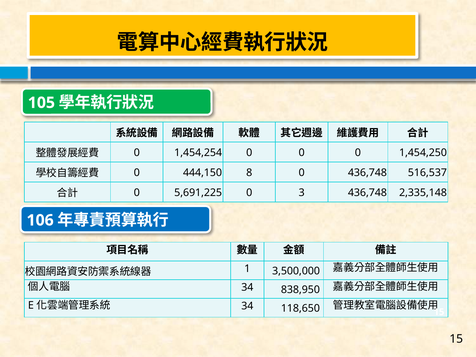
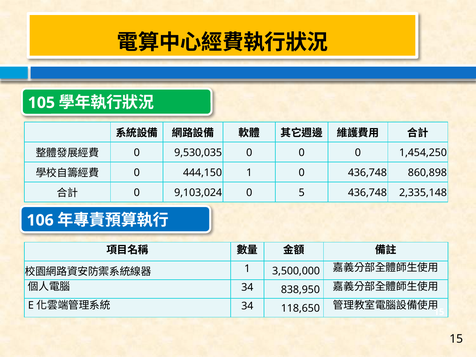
1,454,254: 1,454,254 -> 9,530,035
444,150 8: 8 -> 1
516,537: 516,537 -> 860,898
5,691,225: 5,691,225 -> 9,103,024
3: 3 -> 5
